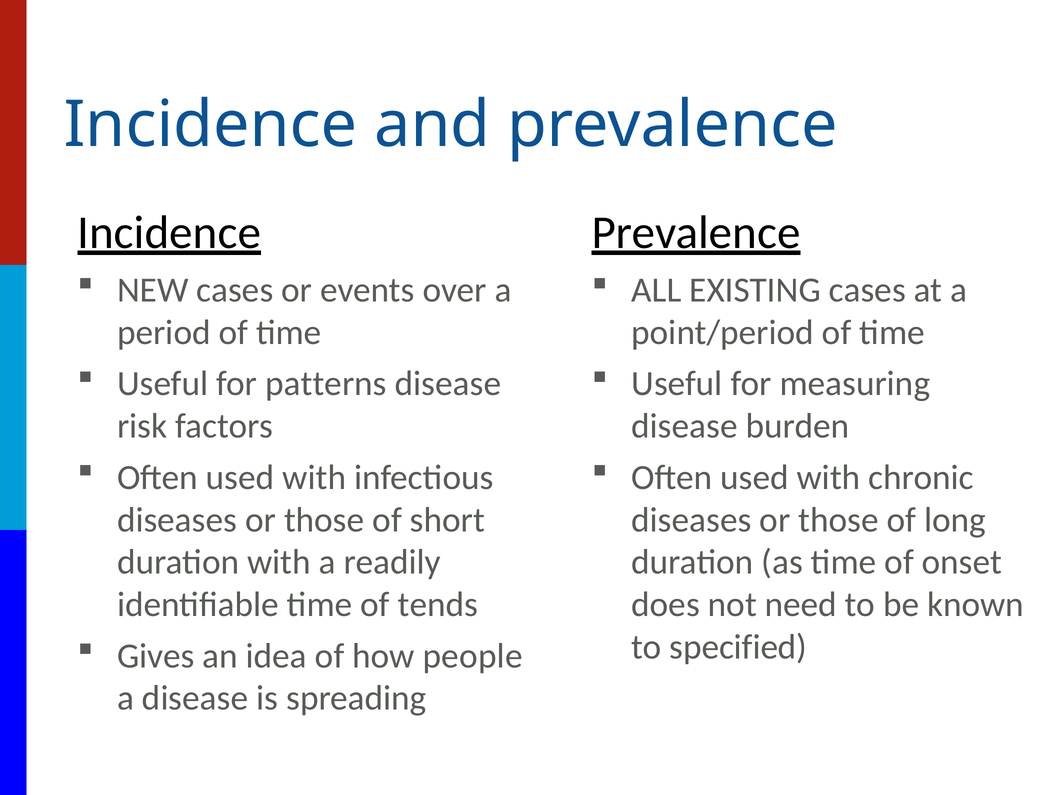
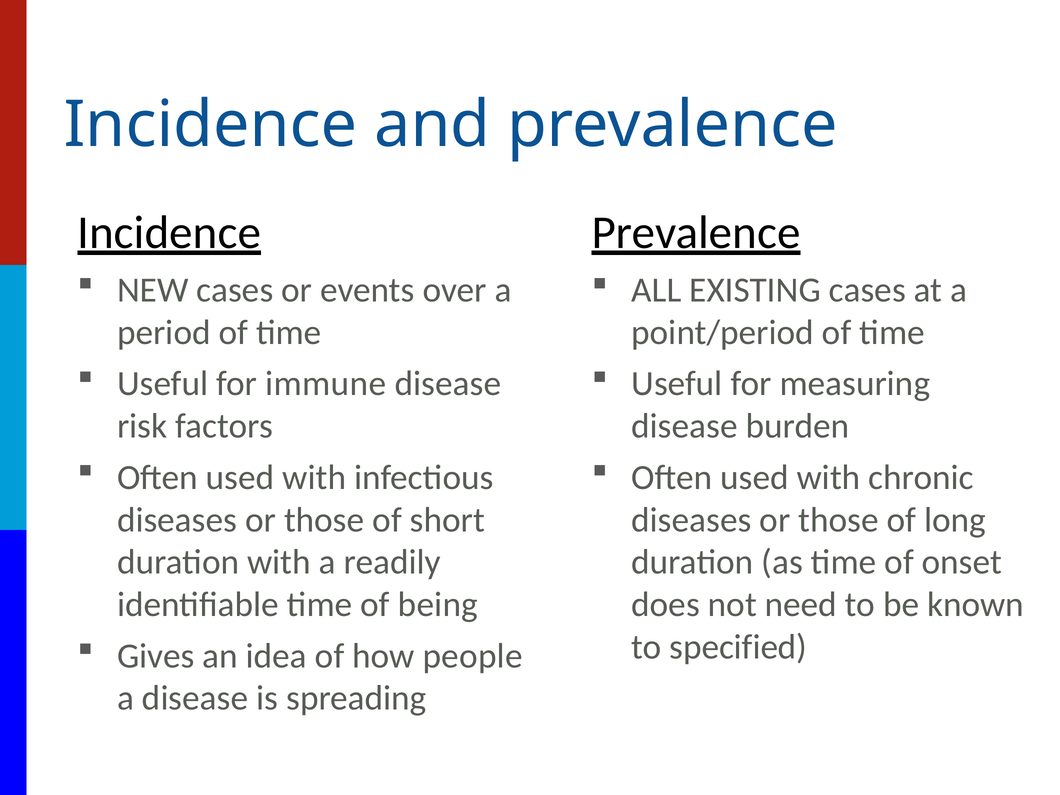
patterns: patterns -> immune
tends: tends -> being
